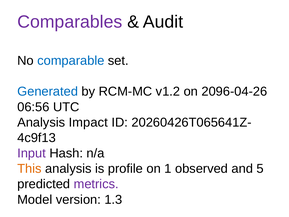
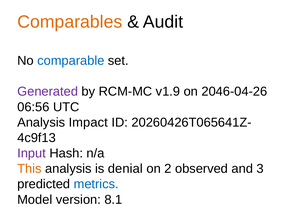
Comparables colour: purple -> orange
Generated colour: blue -> purple
v1.2: v1.2 -> v1.9
2096-04-26: 2096-04-26 -> 2046-04-26
profile: profile -> denial
1: 1 -> 2
5: 5 -> 3
metrics colour: purple -> blue
1.3: 1.3 -> 8.1
